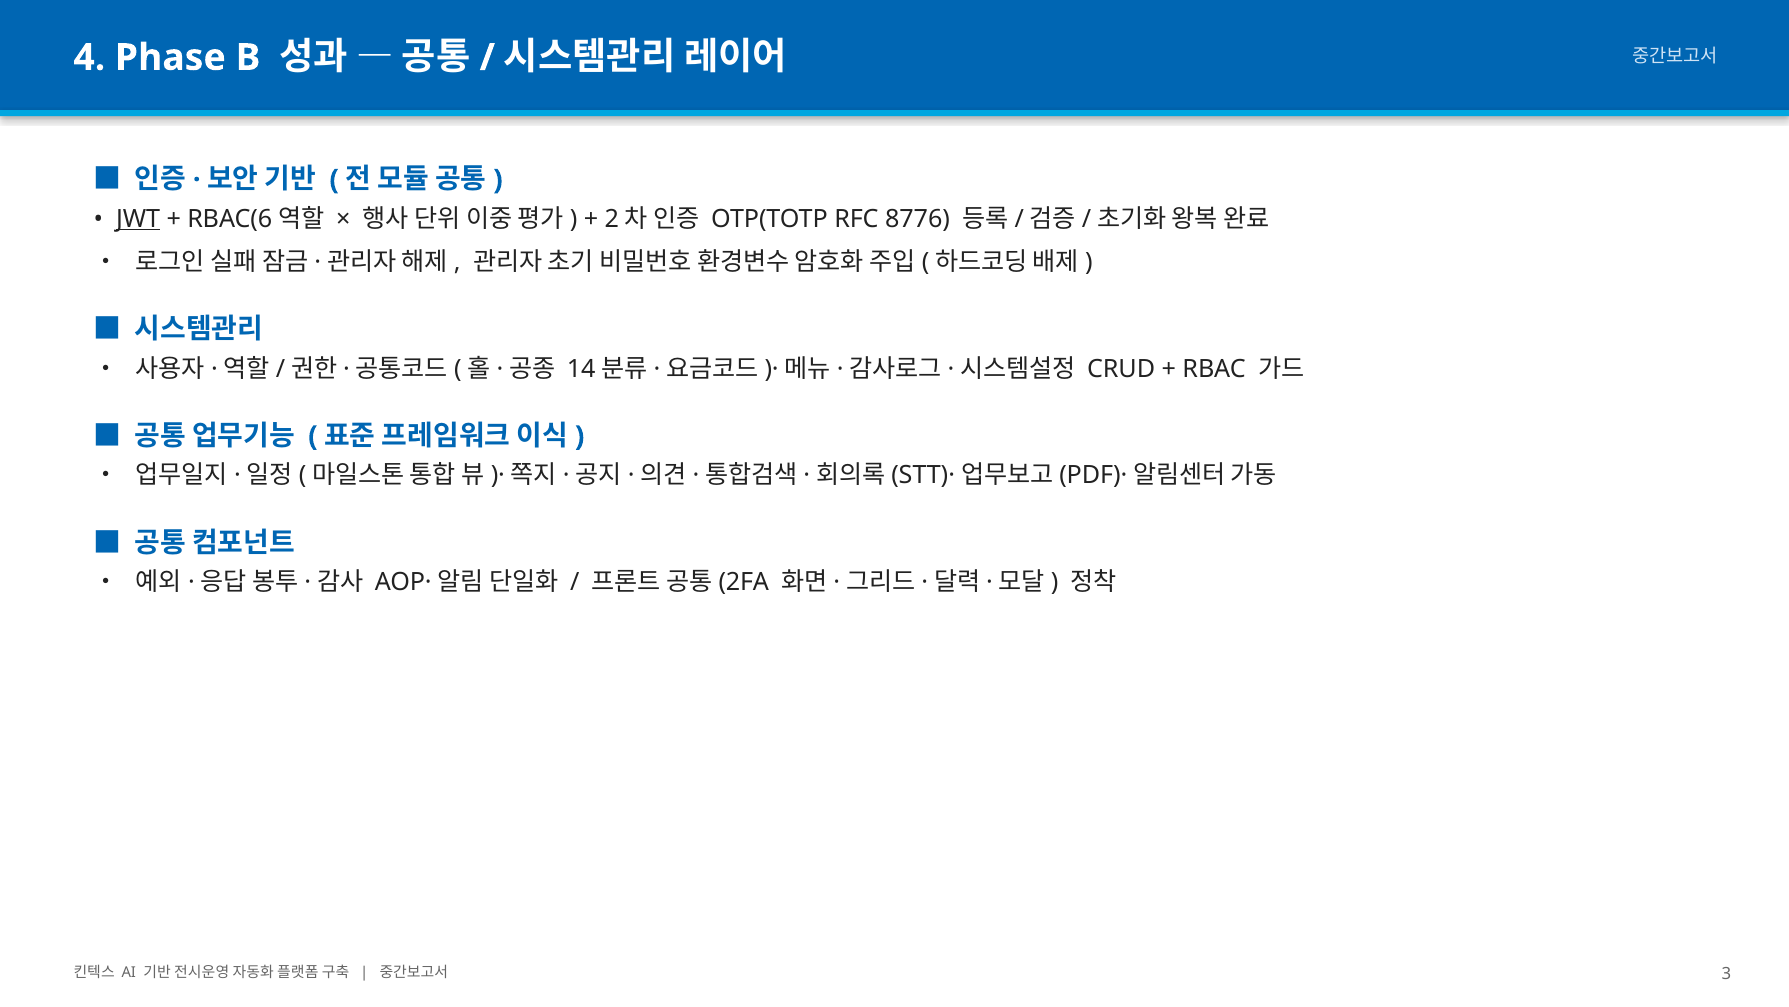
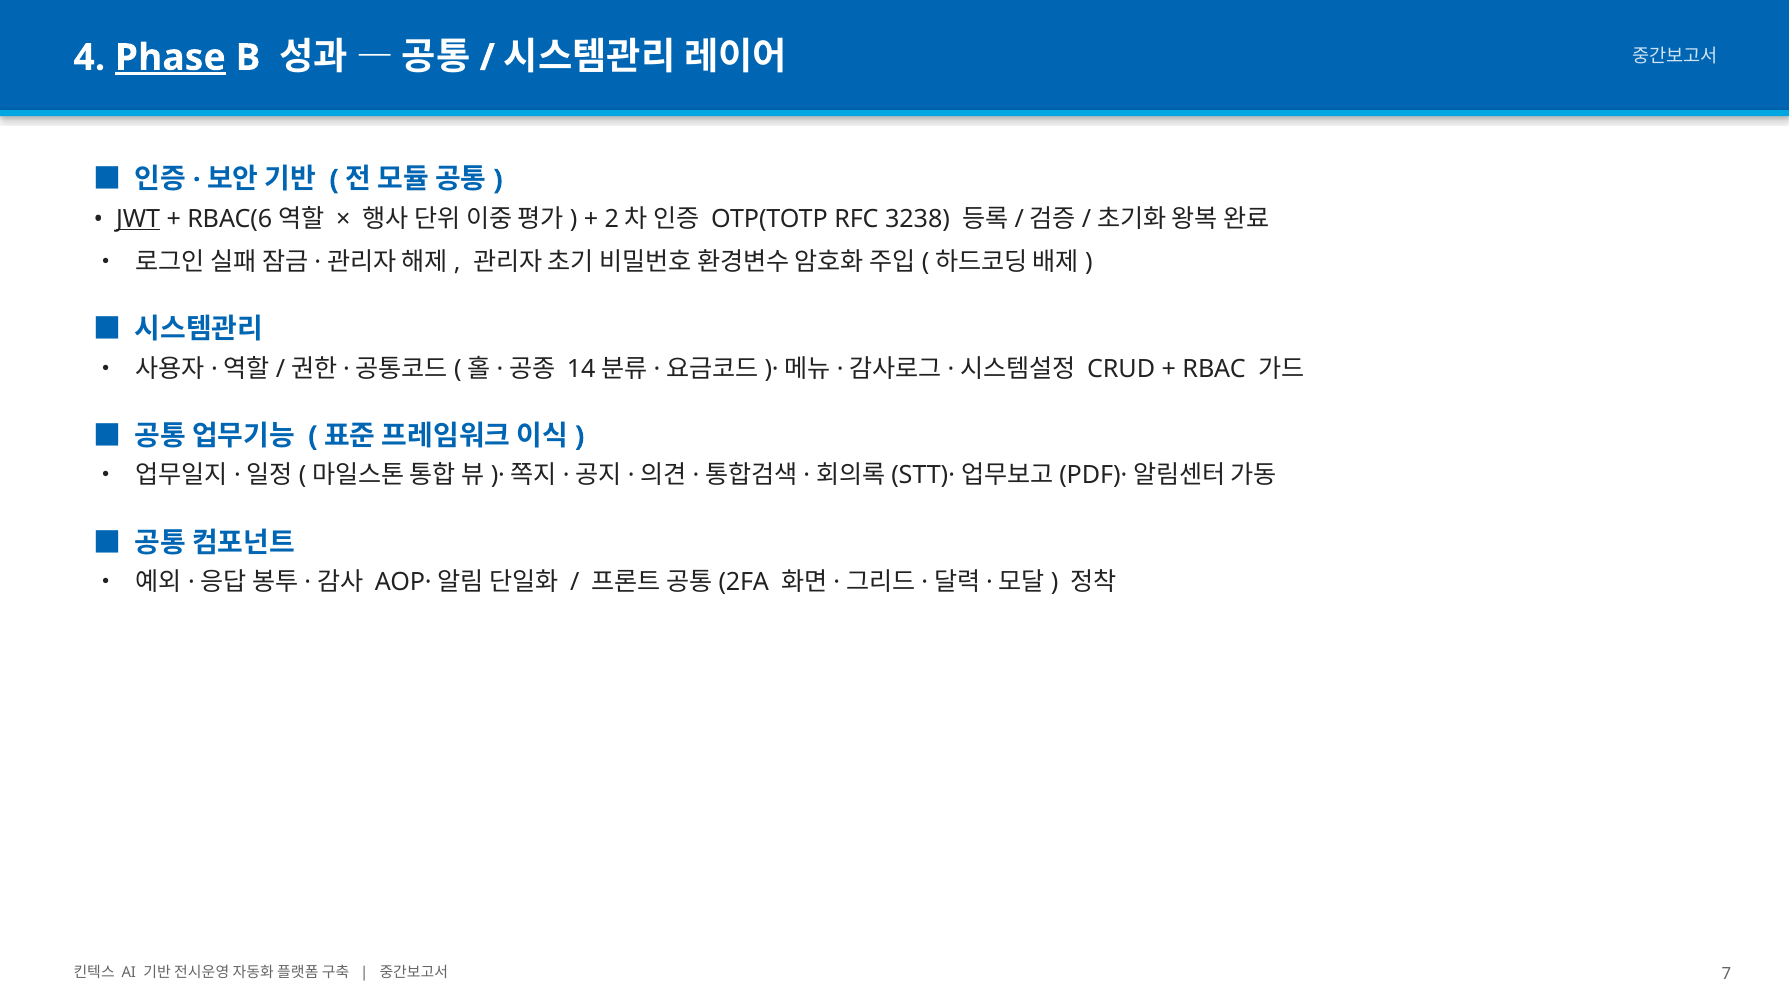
Phase underline: none -> present
8776: 8776 -> 3238
3: 3 -> 7
